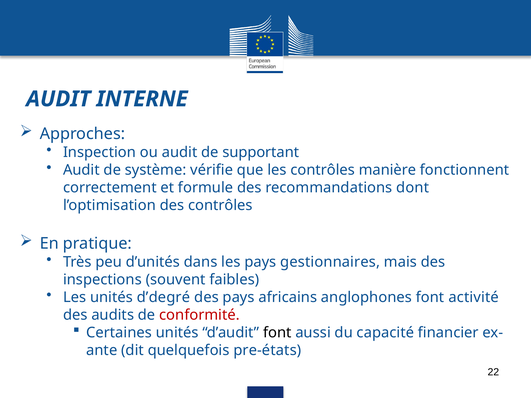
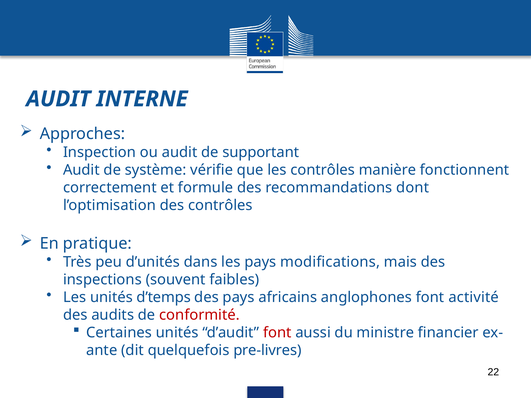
gestionnaires: gestionnaires -> modifications
d’degré: d’degré -> d’temps
font at (277, 333) colour: black -> red
capacité: capacité -> ministre
pre-états: pre-états -> pre-livres
